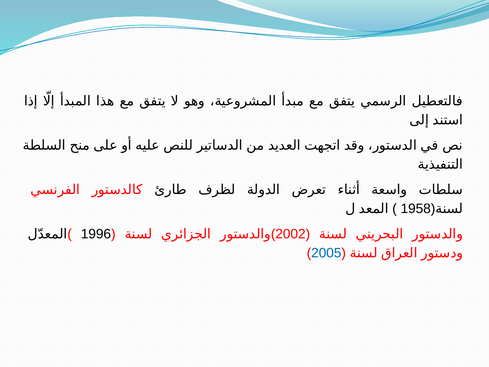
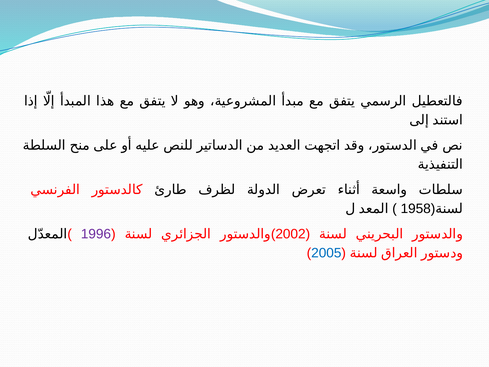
1996 colour: black -> purple
